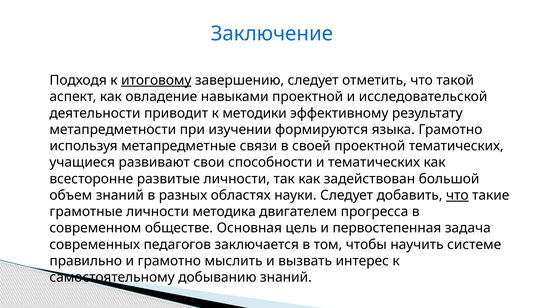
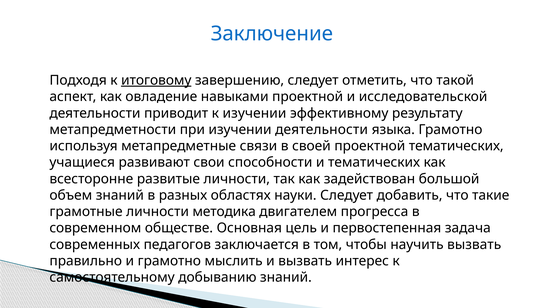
к методики: методики -> изучении
изучении формируются: формируются -> деятельности
что at (457, 195) underline: present -> none
научить системе: системе -> вызвать
